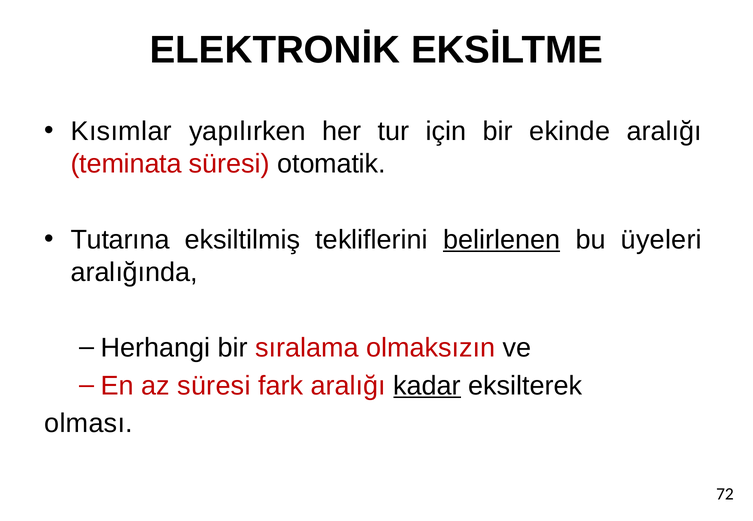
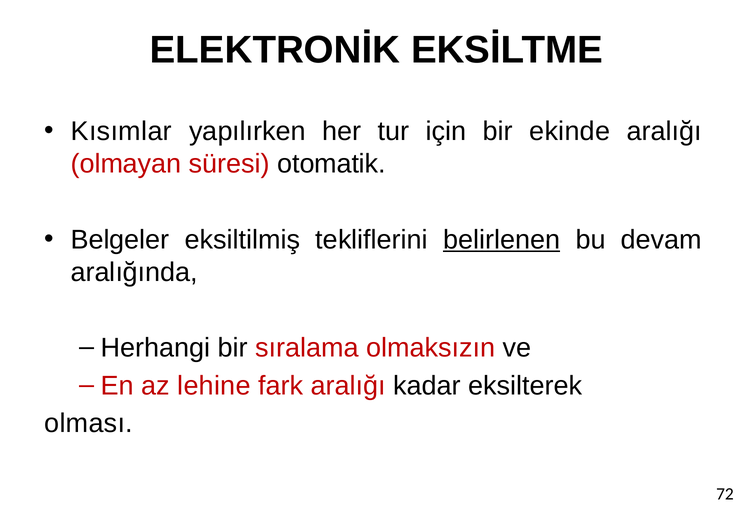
teminata: teminata -> olmayan
Tutarına: Tutarına -> Belgeler
üyeleri: üyeleri -> devam
az süresi: süresi -> lehine
kadar underline: present -> none
